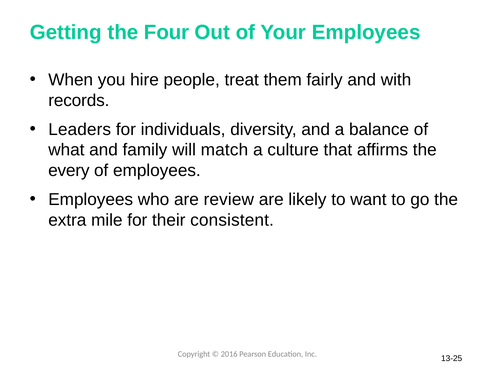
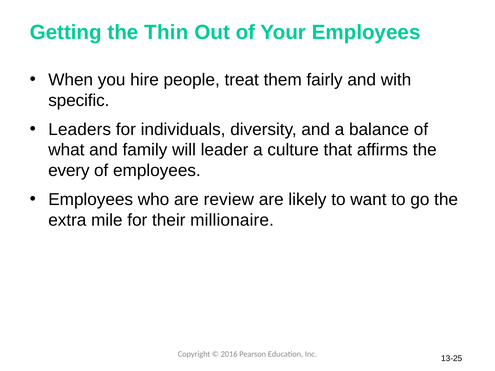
Four: Four -> Thin
records: records -> specific
match: match -> leader
consistent: consistent -> millionaire
